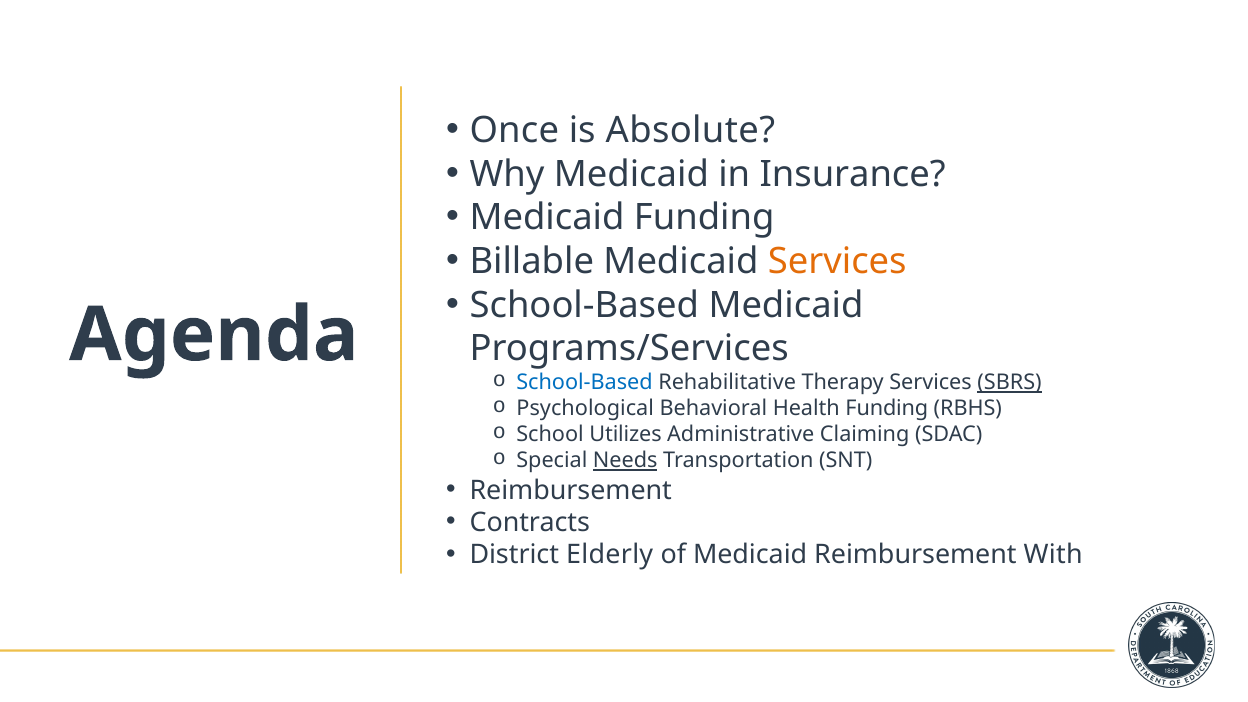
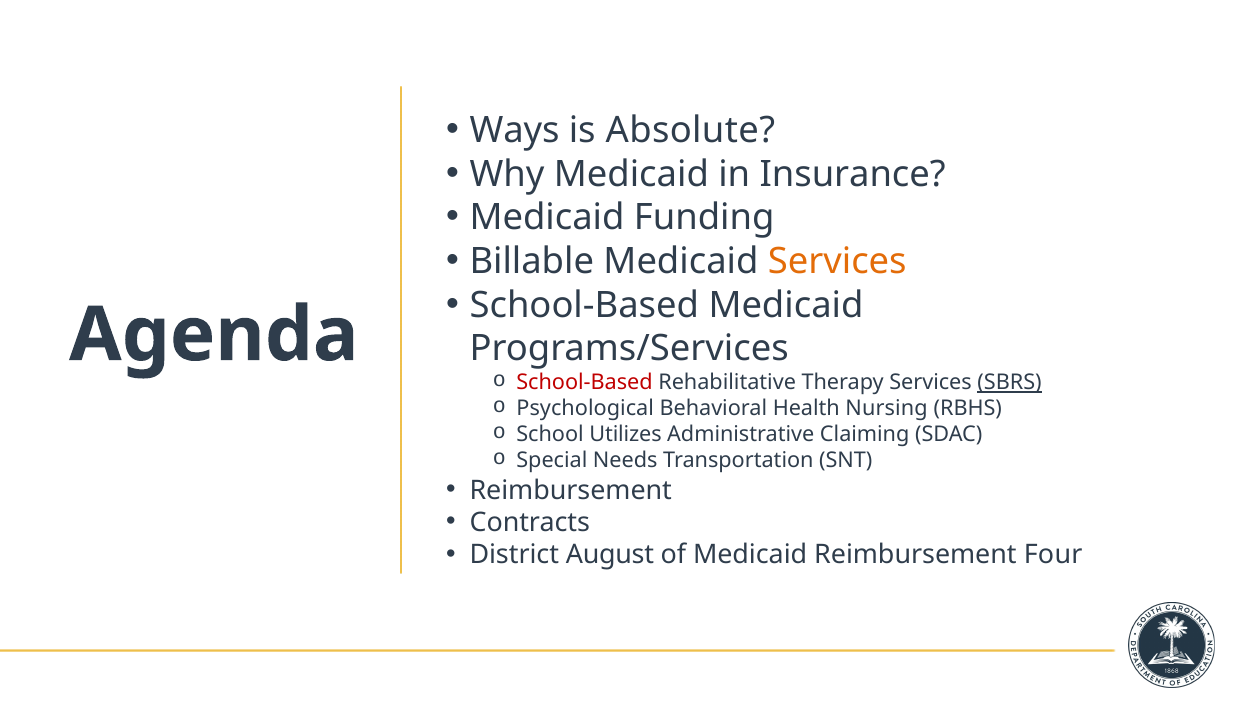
Once: Once -> Ways
School-Based at (585, 383) colour: blue -> red
Health Funding: Funding -> Nursing
Needs underline: present -> none
Elderly: Elderly -> August
With: With -> Four
